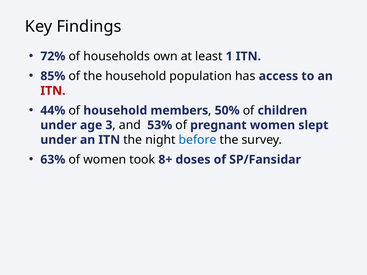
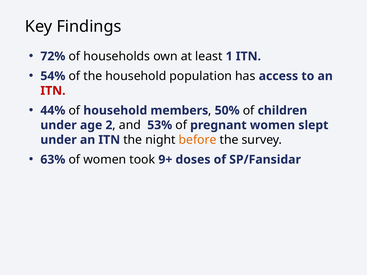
85%: 85% -> 54%
3: 3 -> 2
before colour: blue -> orange
8+: 8+ -> 9+
